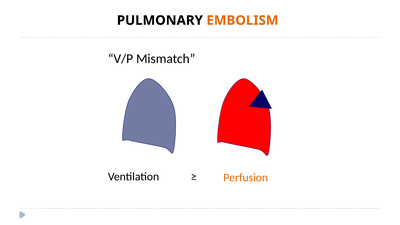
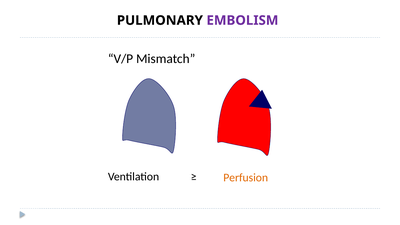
EMBOLISM colour: orange -> purple
